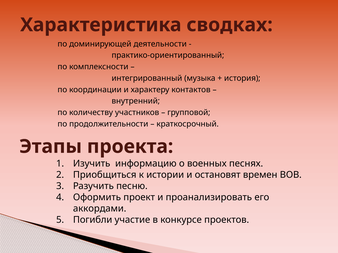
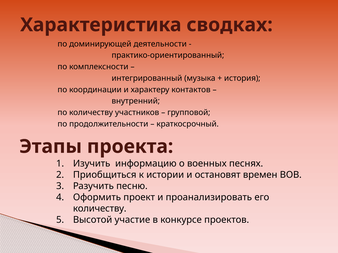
аккордами at (100, 209): аккордами -> количеству
Погибли: Погибли -> Высотой
